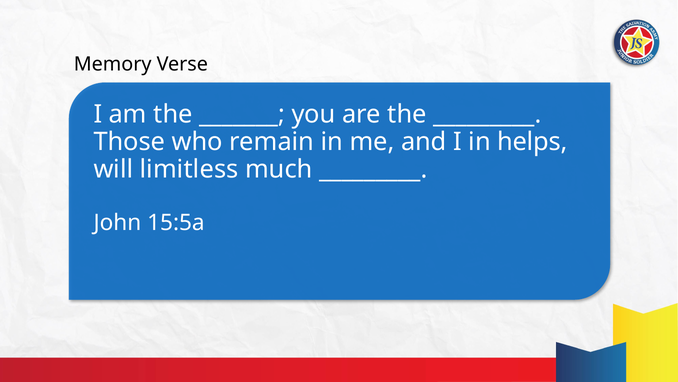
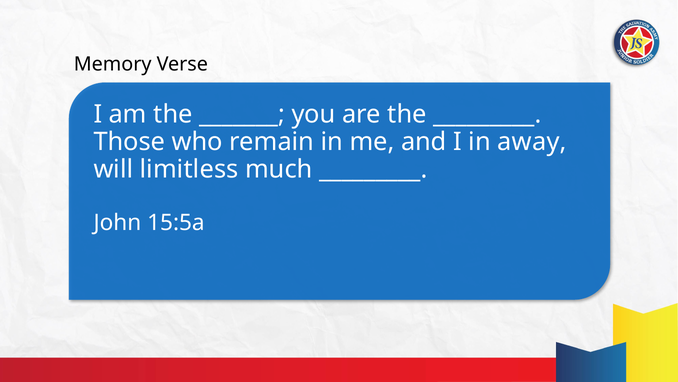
helps: helps -> away
